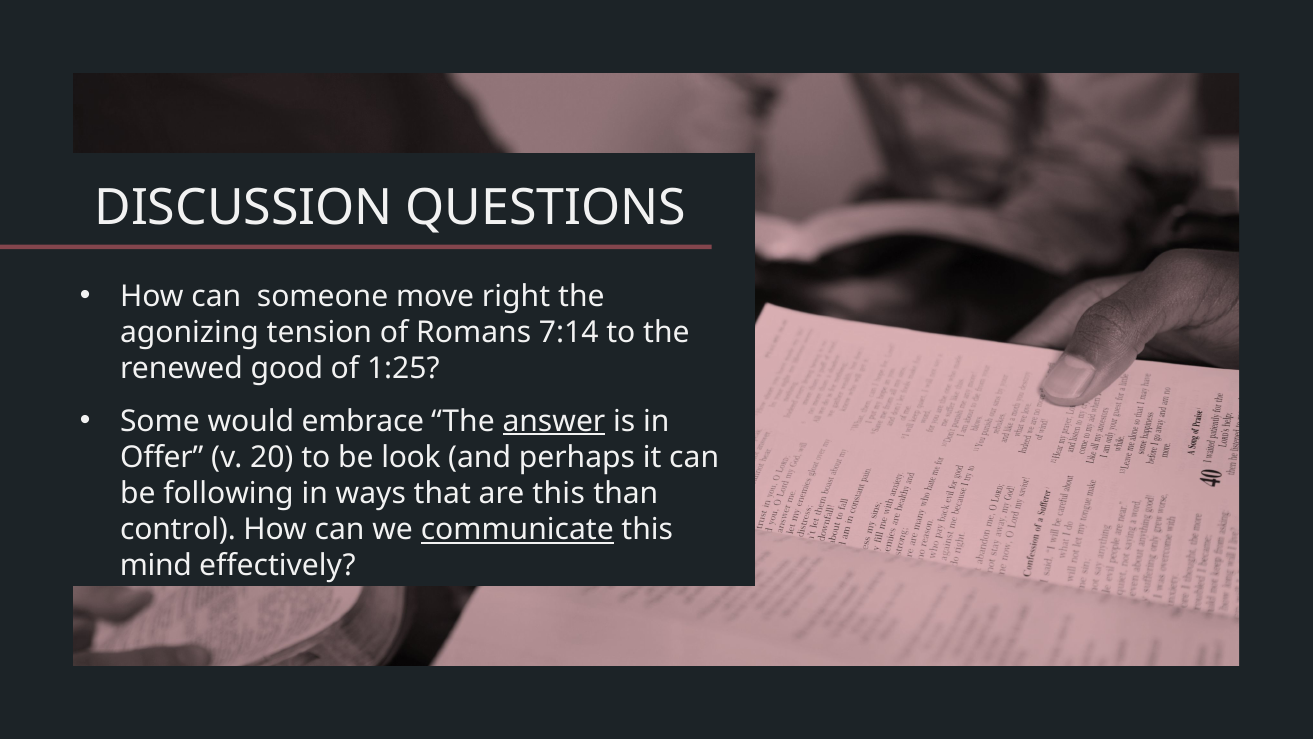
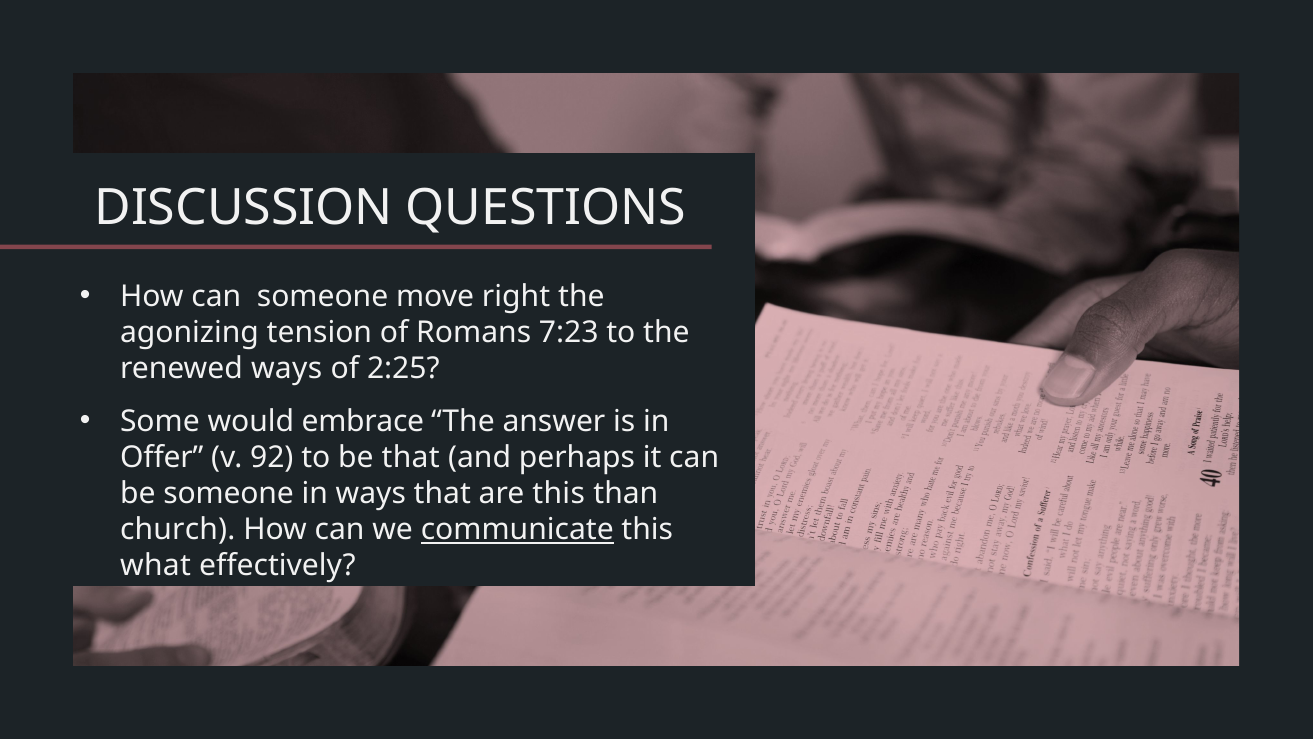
7:14: 7:14 -> 7:23
renewed good: good -> ways
1:25: 1:25 -> 2:25
answer underline: present -> none
20: 20 -> 92
be look: look -> that
be following: following -> someone
control: control -> church
mind: mind -> what
